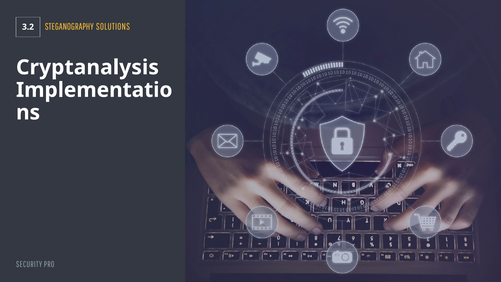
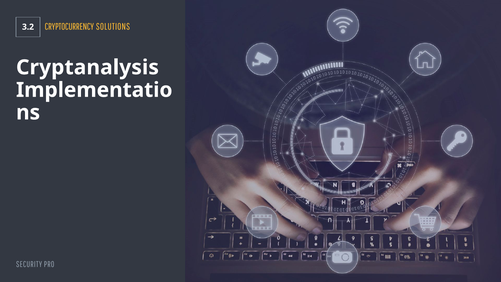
STEGANOGRAPHY: STEGANOGRAPHY -> CRYPTOCURRENCY
